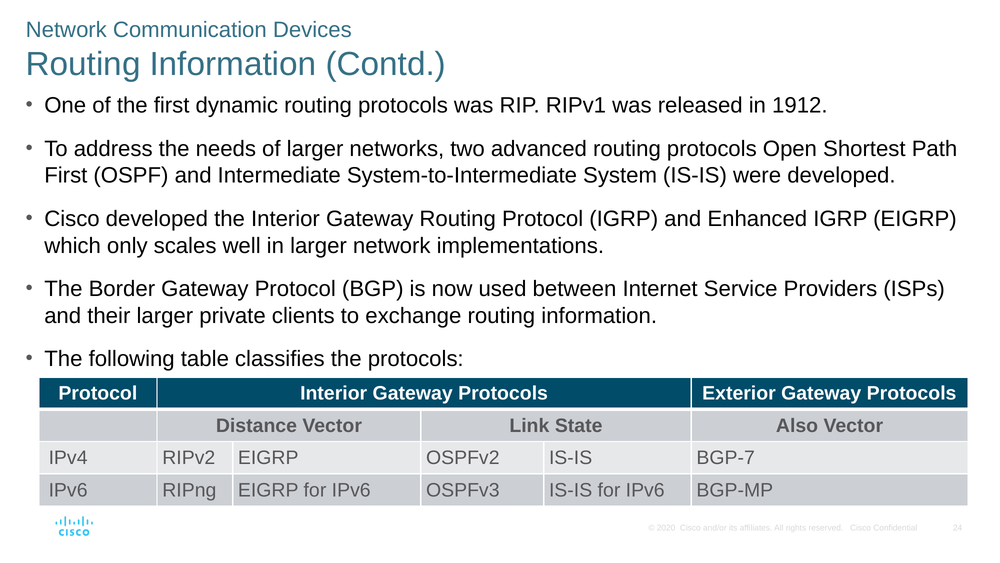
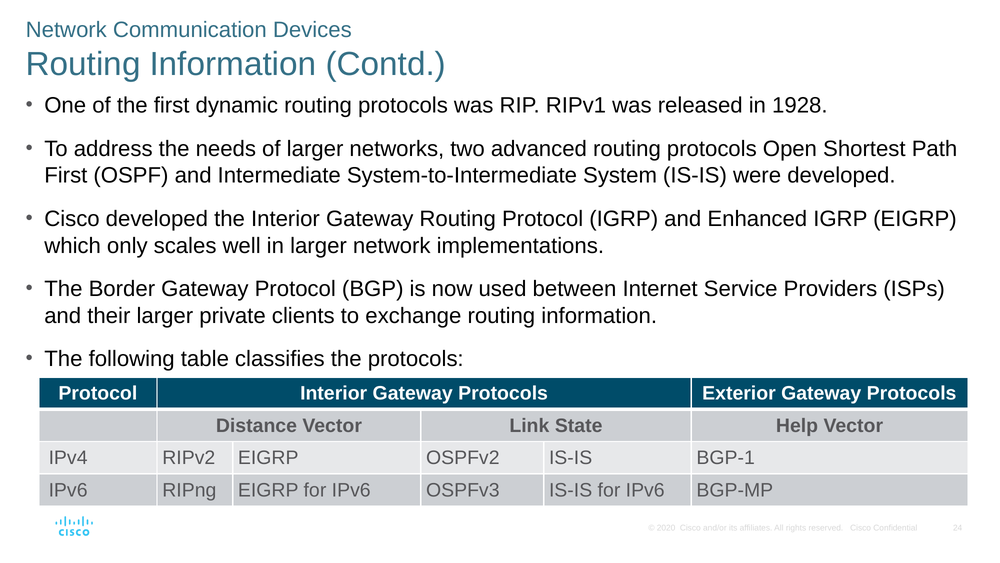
1912: 1912 -> 1928
Also: Also -> Help
BGP-7: BGP-7 -> BGP-1
